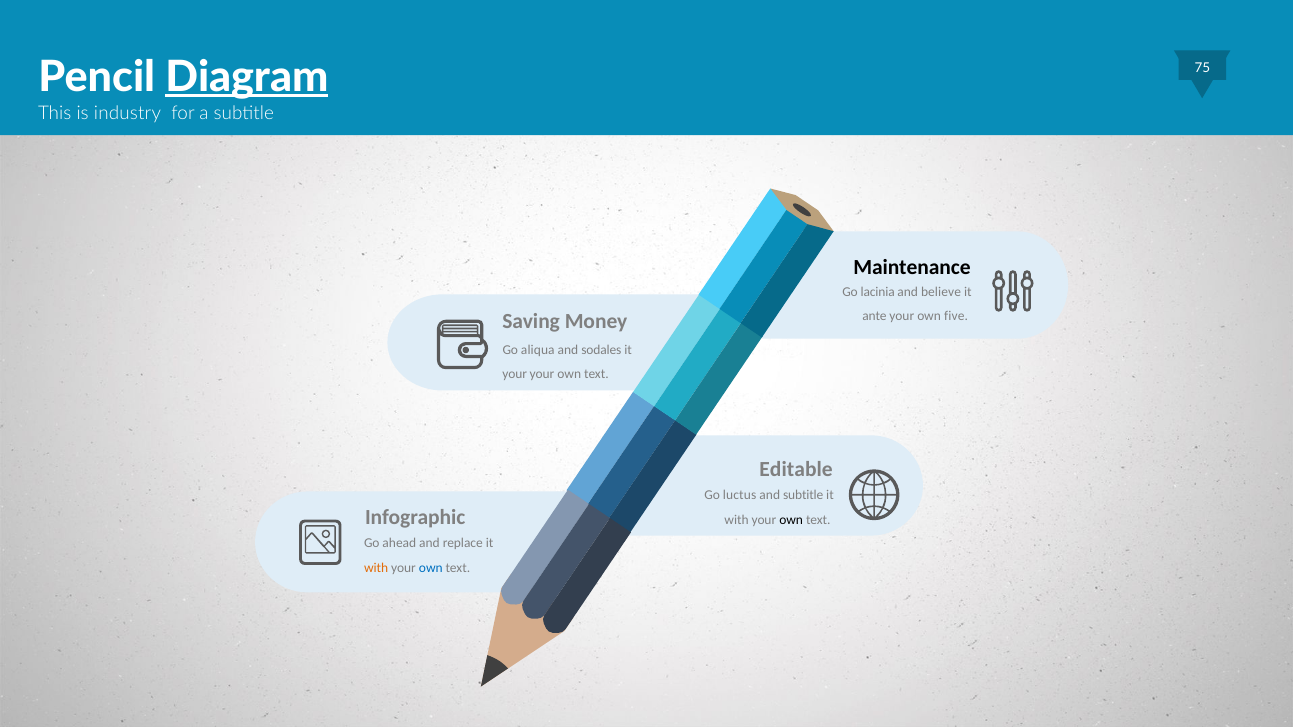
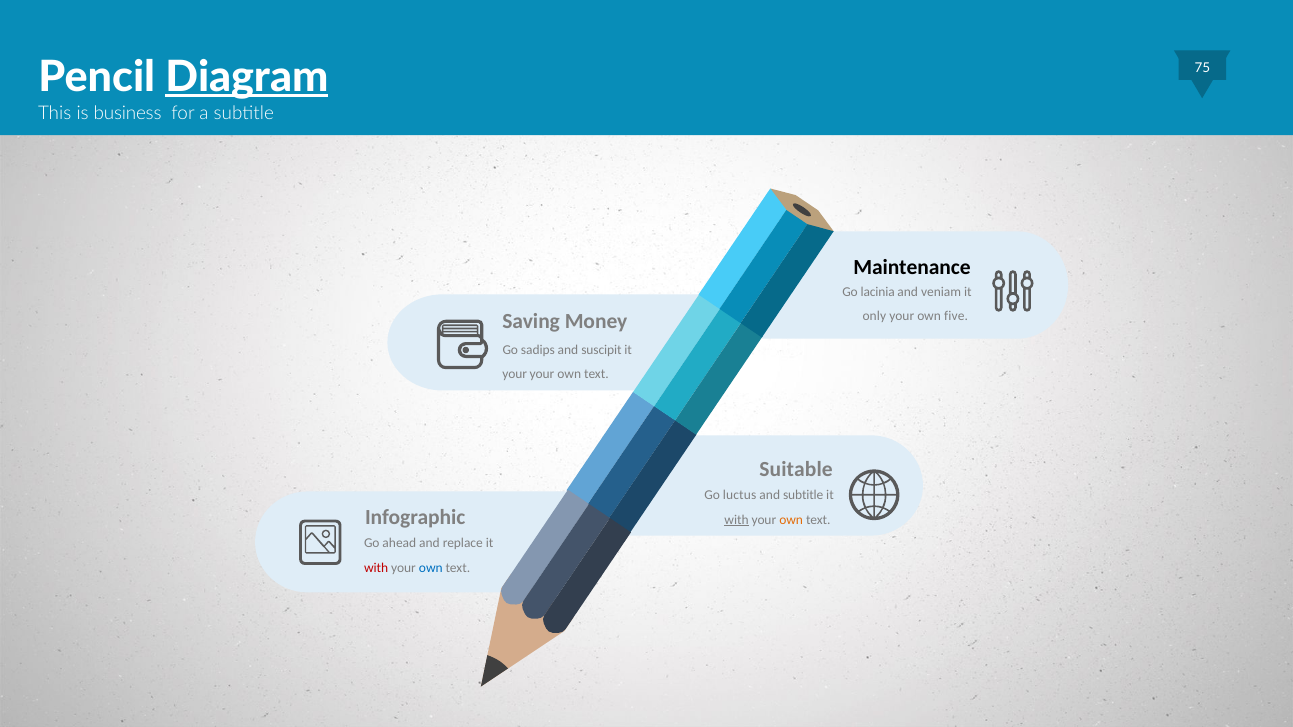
industry: industry -> business
believe: believe -> veniam
ante: ante -> only
aliqua: aliqua -> sadips
sodales: sodales -> suscipit
Editable: Editable -> Suitable
with at (737, 520) underline: none -> present
own at (791, 520) colour: black -> orange
with at (376, 568) colour: orange -> red
